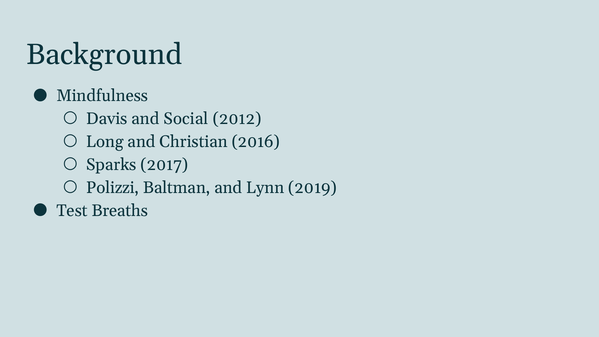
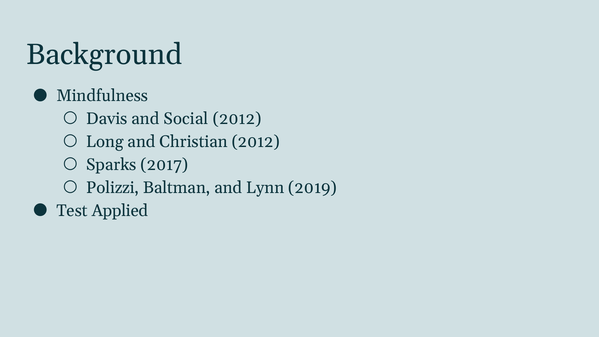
Christian 2016: 2016 -> 2012
Breaths: Breaths -> Applied
